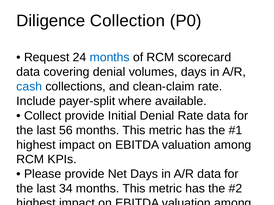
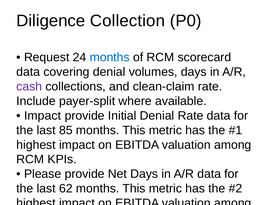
cash at (29, 87) colour: blue -> purple
Collect at (43, 116): Collect -> Impact
56: 56 -> 85
34: 34 -> 62
